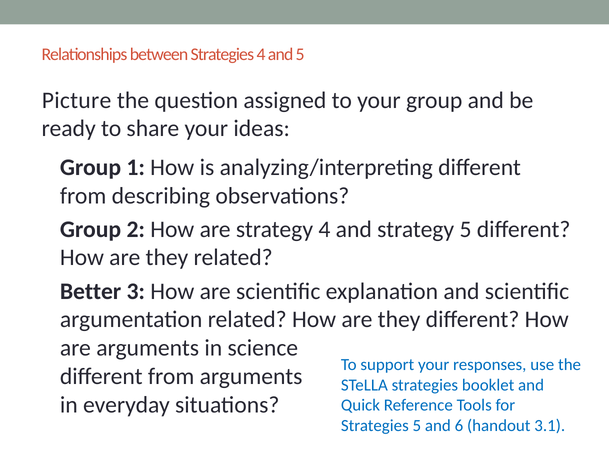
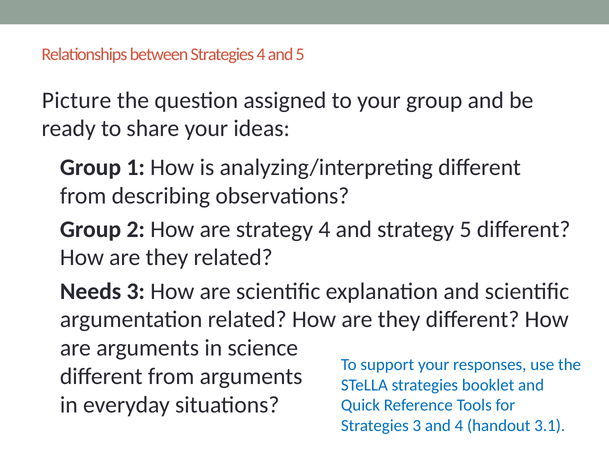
Better: Better -> Needs
Strategies 5: 5 -> 3
and 6: 6 -> 4
